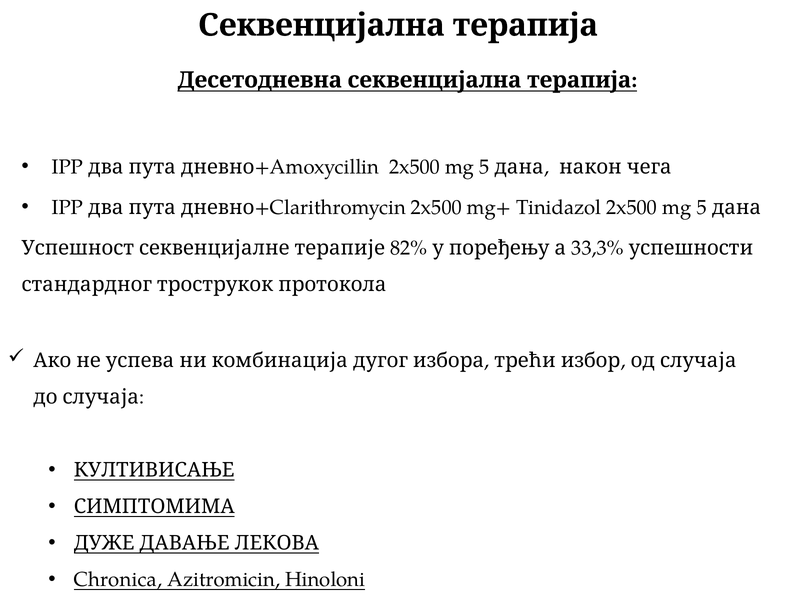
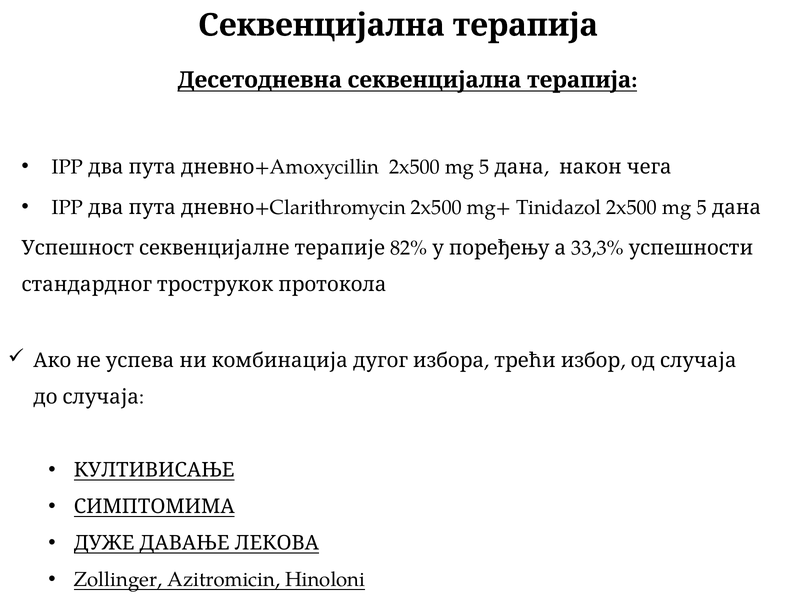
Chronica: Chronica -> Zollinger
